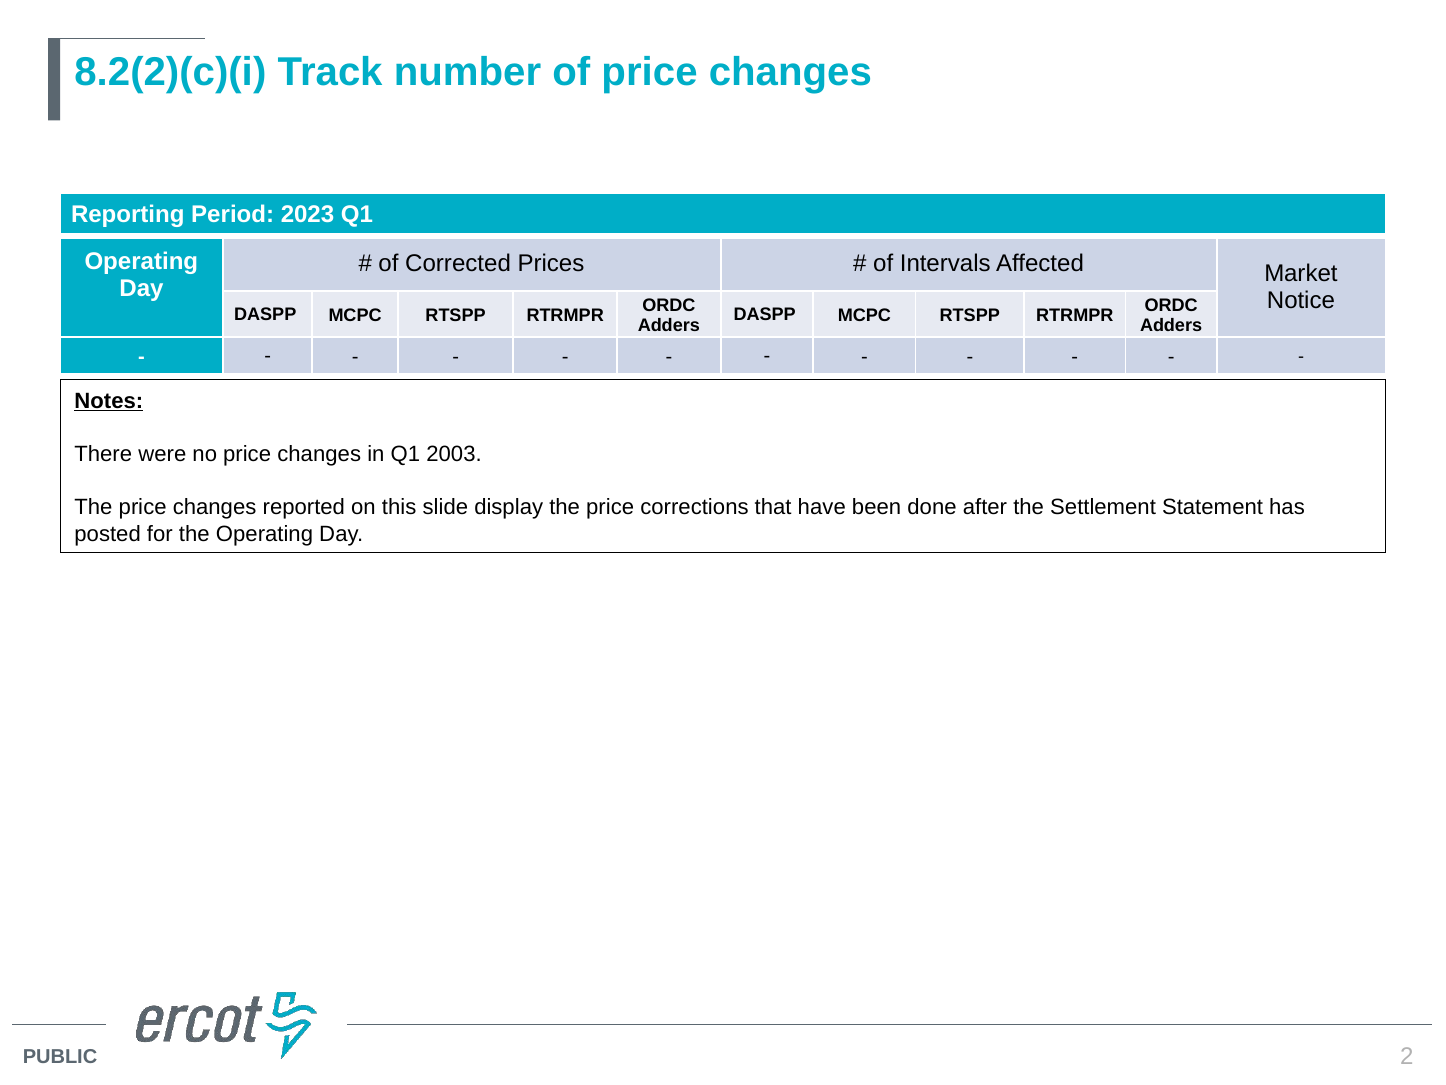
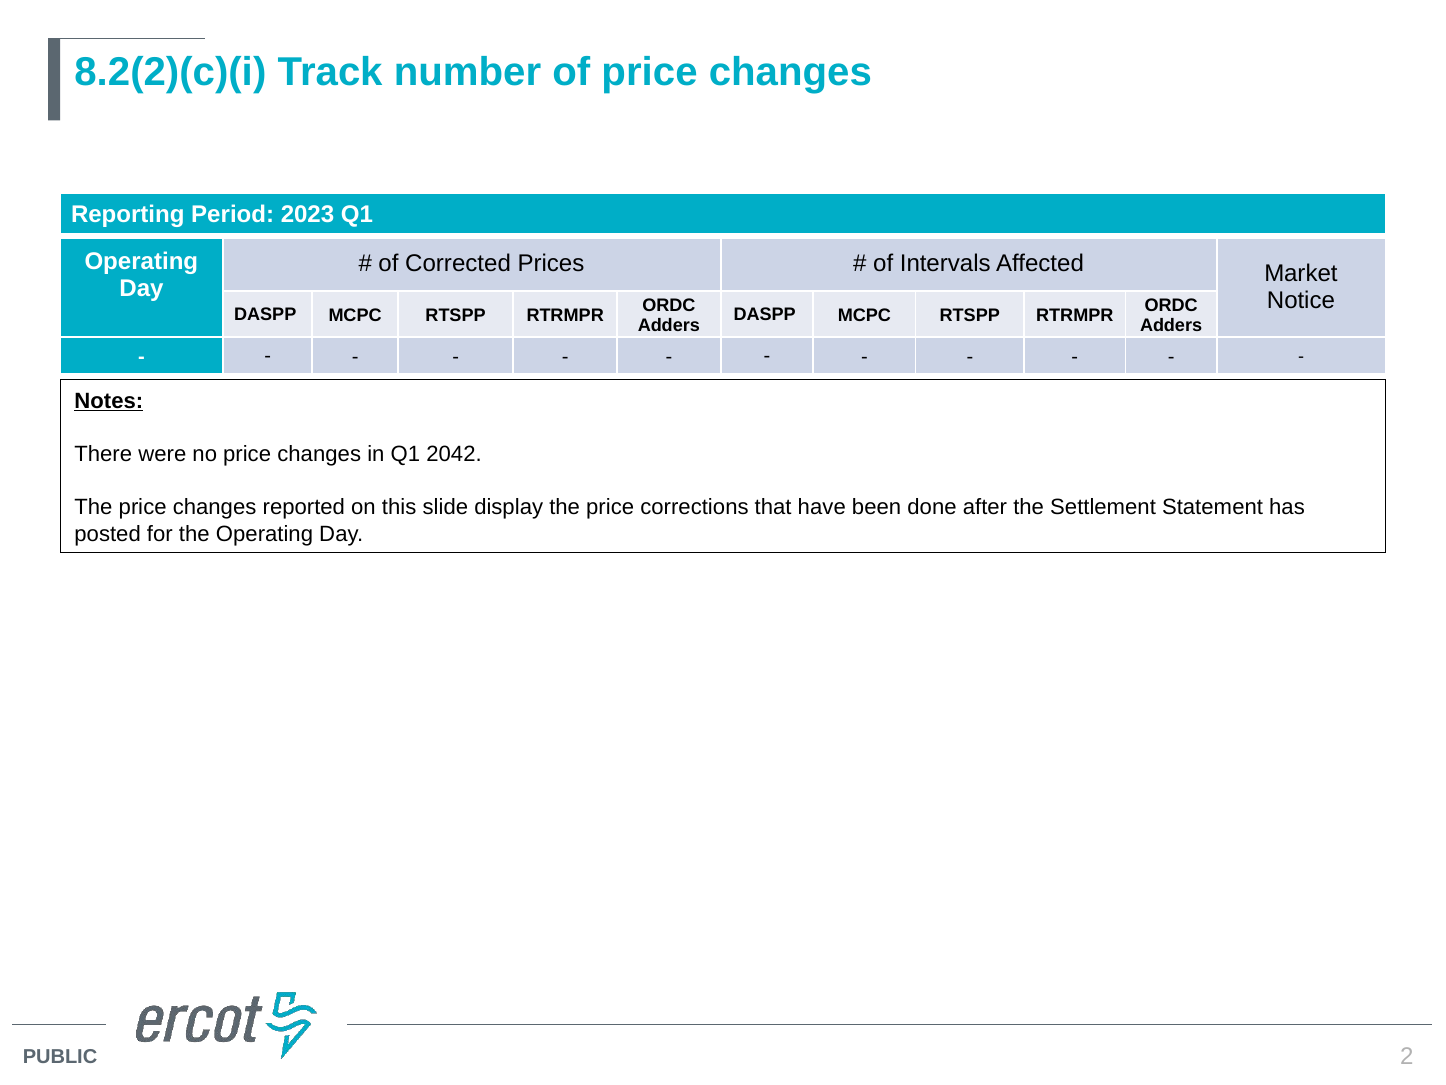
2003: 2003 -> 2042
